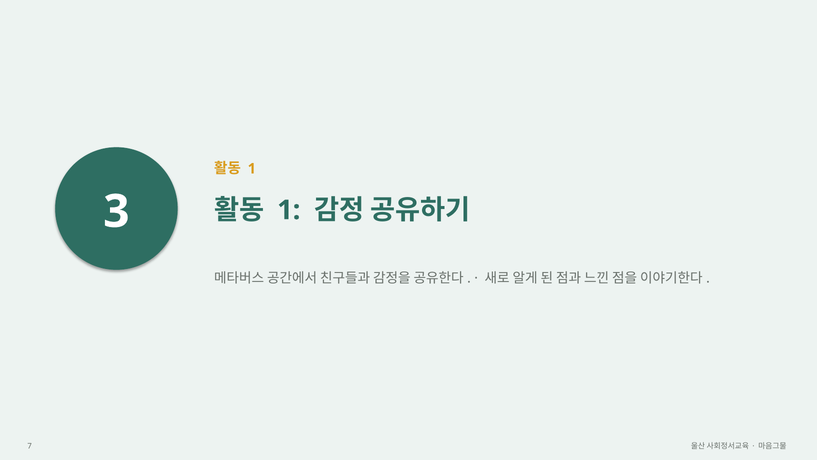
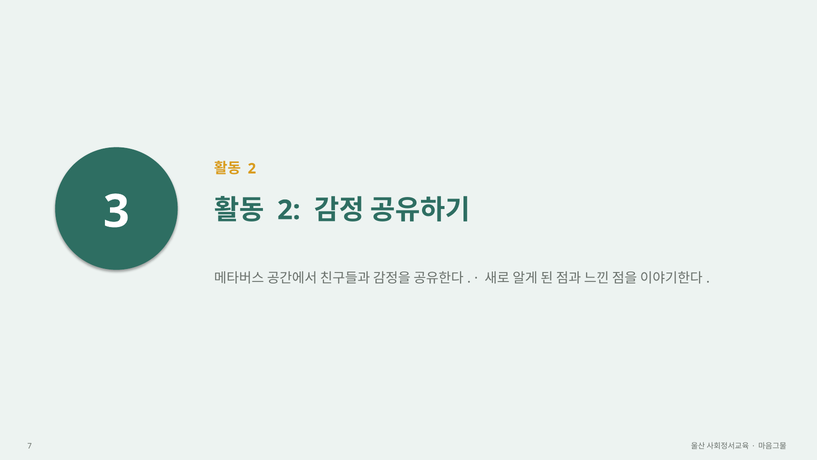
1 at (252, 168): 1 -> 2
1 at (289, 210): 1 -> 2
